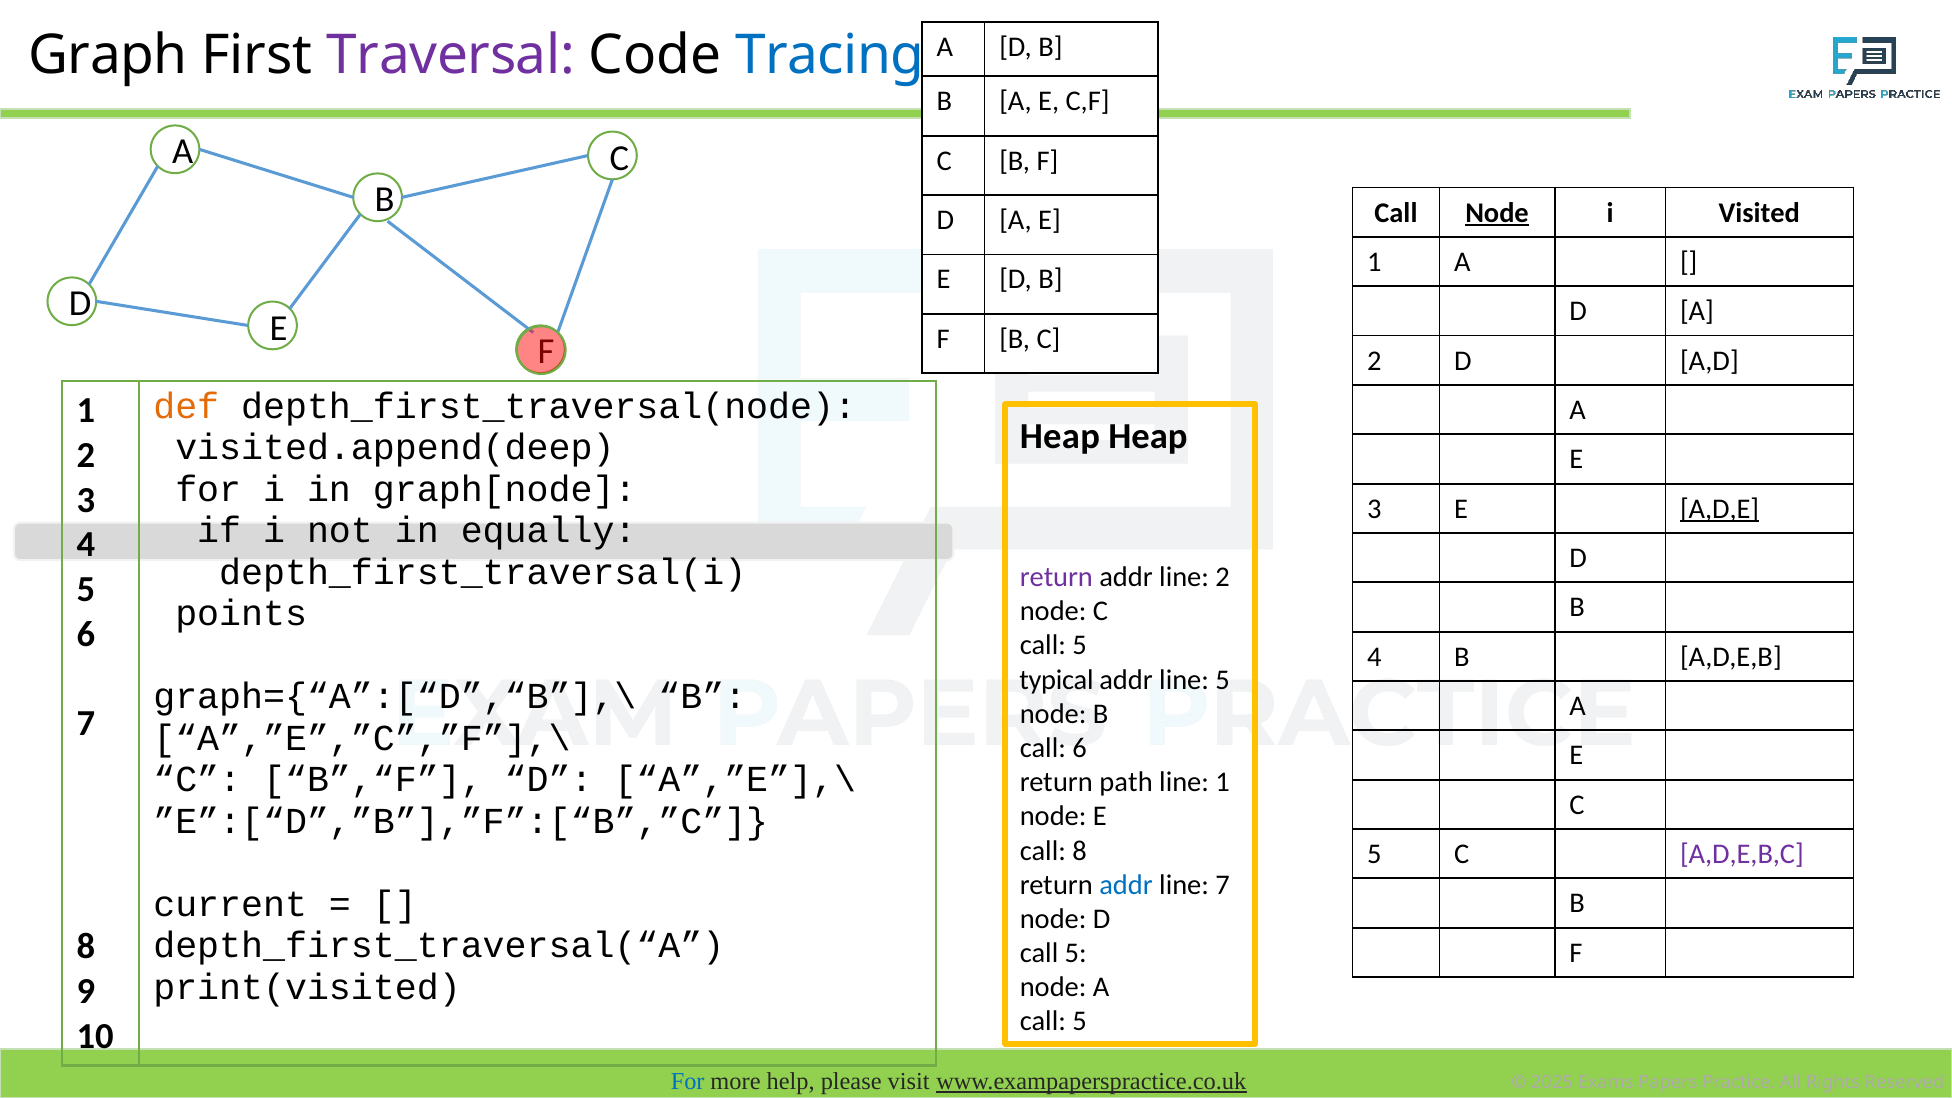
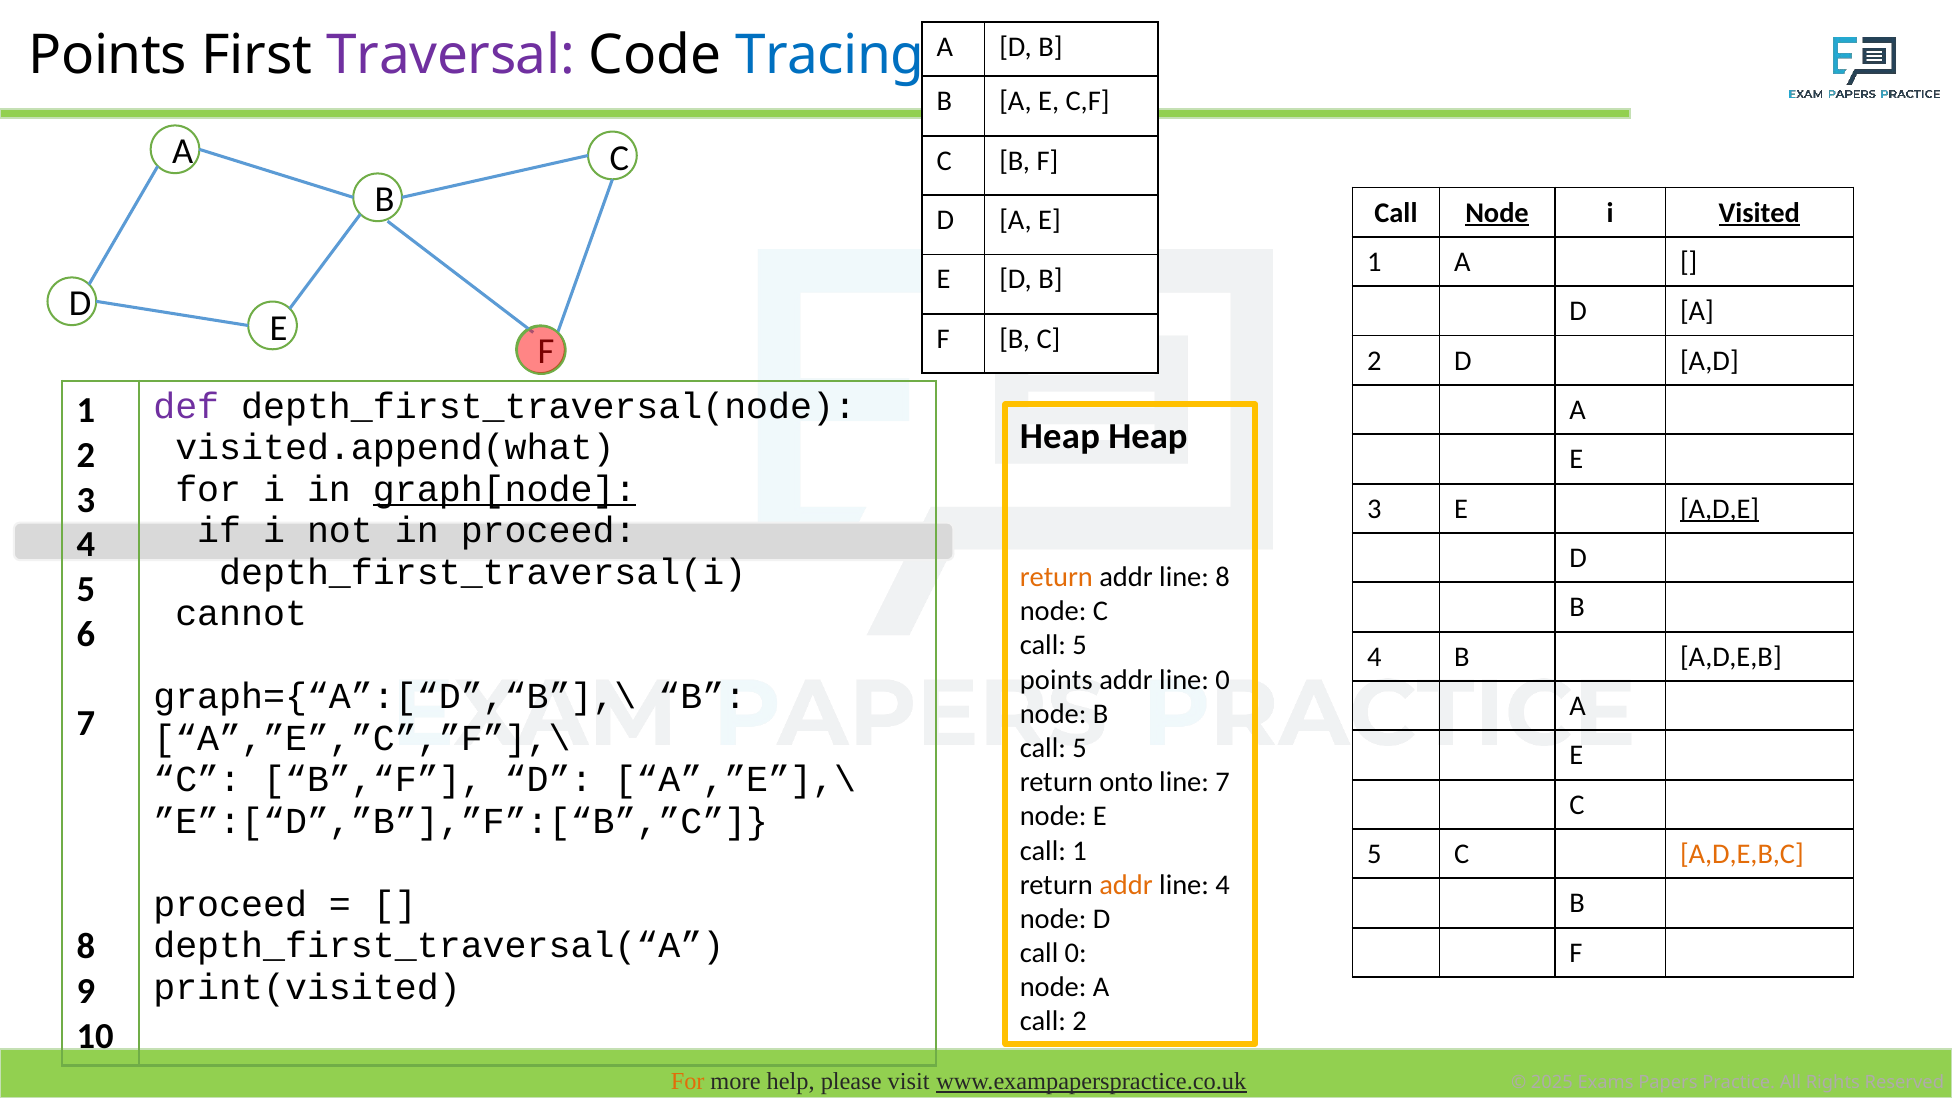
Graph at (108, 55): Graph -> Points
Visited underline: none -> present
def colour: orange -> purple
visited.append(deep: visited.append(deep -> visited.append(what
graph[node underline: none -> present
in equally: equally -> proceed
return at (1056, 577) colour: purple -> orange
line 2: 2 -> 8
points: points -> cannot
typical at (1056, 680): typical -> points
line 5: 5 -> 0
6 at (1080, 748): 6 -> 5
path: path -> onto
line 1: 1 -> 7
call 8: 8 -> 1
A,D,E,B,C colour: purple -> orange
addr at (1126, 885) colour: blue -> orange
line 7: 7 -> 4
current at (230, 904): current -> proceed
5 at (1076, 953): 5 -> 0
5 at (1080, 1022): 5 -> 2
For at (688, 1081) colour: blue -> orange
